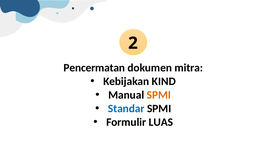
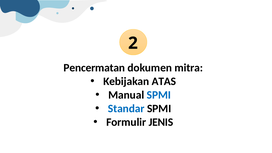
KIND: KIND -> ATAS
SPMI at (159, 95) colour: orange -> blue
LUAS: LUAS -> JENIS
